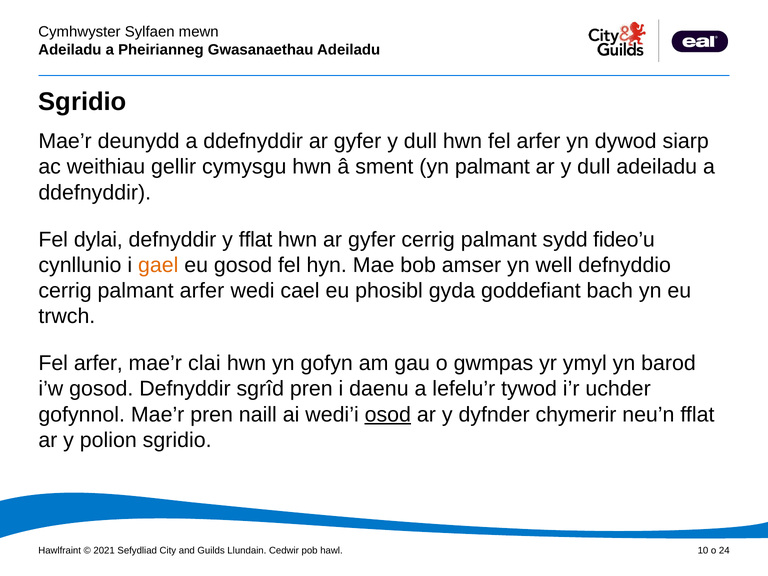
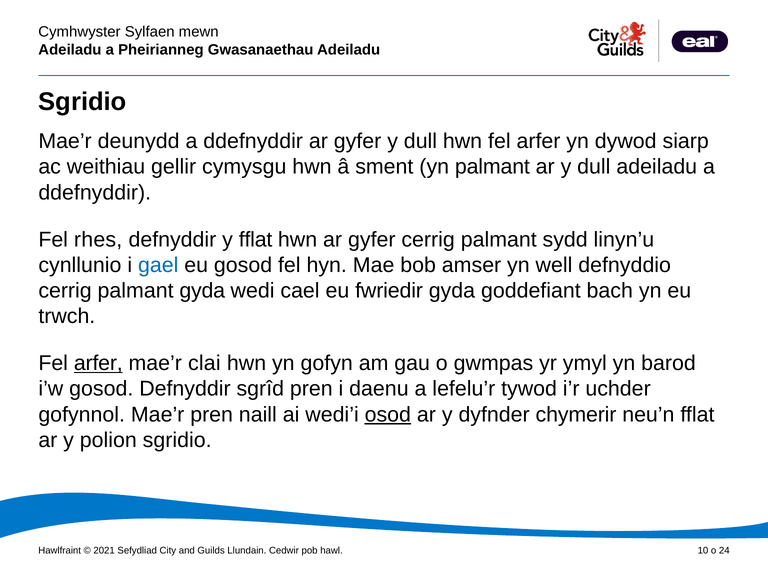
dylai: dylai -> rhes
fideo’u: fideo’u -> linyn’u
gael colour: orange -> blue
palmant arfer: arfer -> gyda
phosibl: phosibl -> fwriedir
arfer at (98, 363) underline: none -> present
